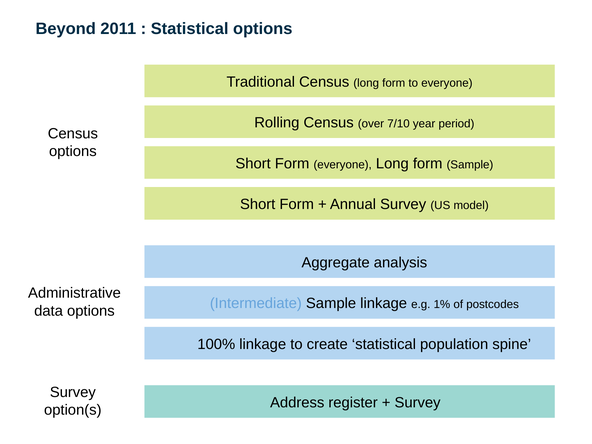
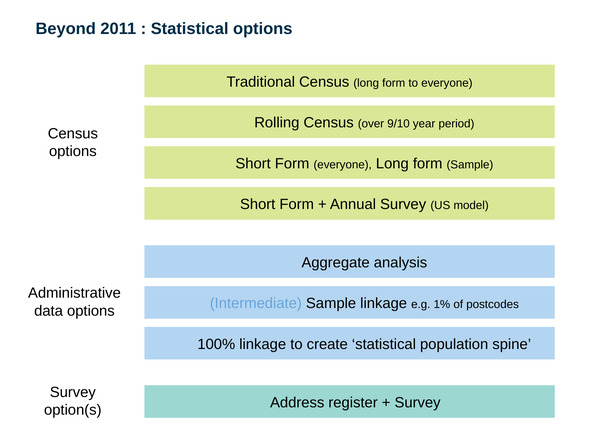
7/10: 7/10 -> 9/10
